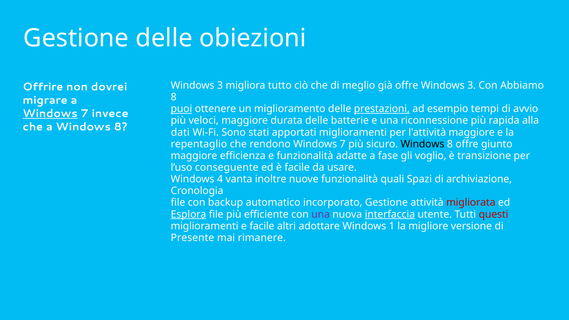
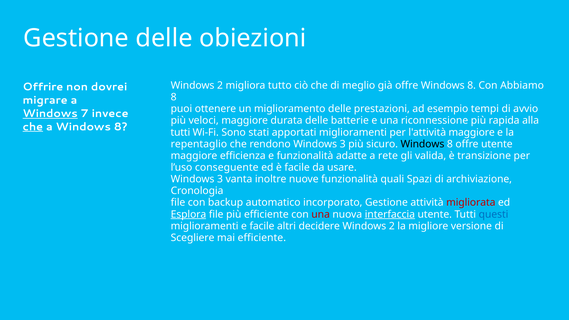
3 at (220, 85): 3 -> 2
offre Windows 3: 3 -> 8
puoi underline: present -> none
prestazioni underline: present -> none
che at (33, 127) underline: none -> present
dati at (180, 132): dati -> tutti
rendono Windows 7: 7 -> 3
offre giunto: giunto -> utente
fase: fase -> rete
voglio: voglio -> valida
4 at (220, 179): 4 -> 3
una at (321, 214) colour: purple -> red
questi colour: red -> blue
adottare: adottare -> decidere
1 at (392, 226): 1 -> 2
Presente: Presente -> Scegliere
mai rimanere: rimanere -> efficiente
